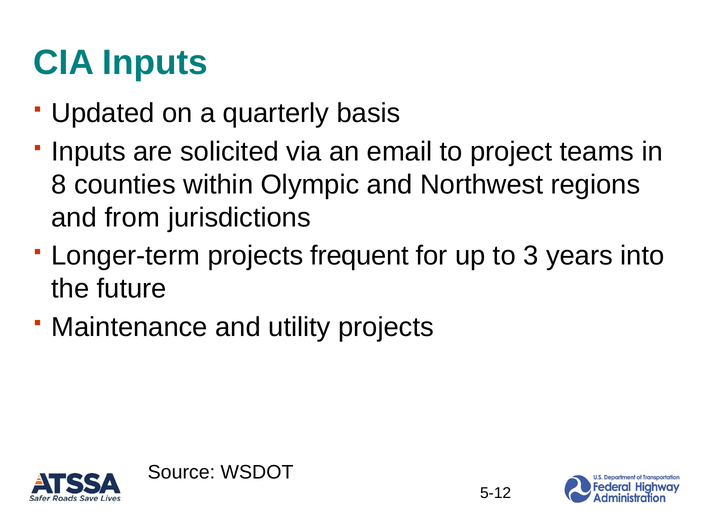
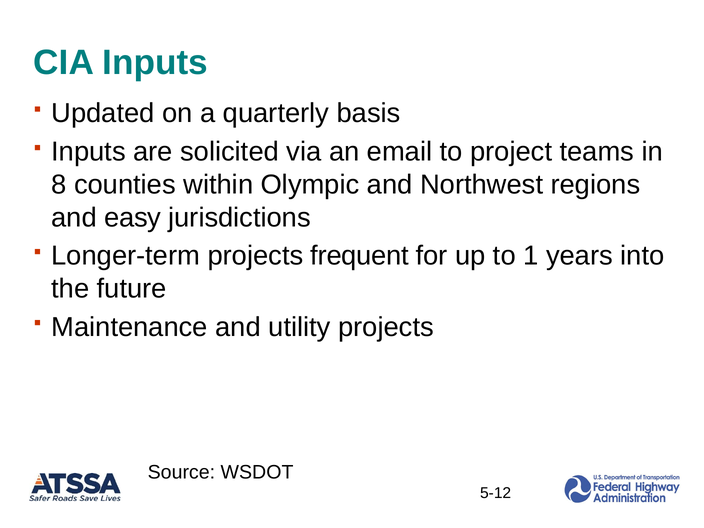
from: from -> easy
3: 3 -> 1
